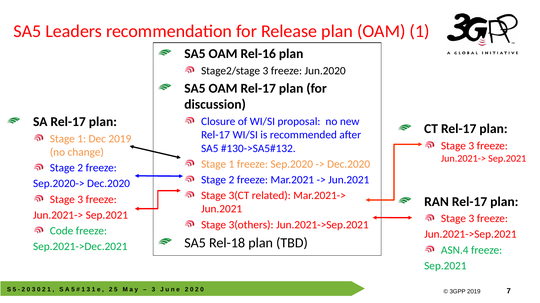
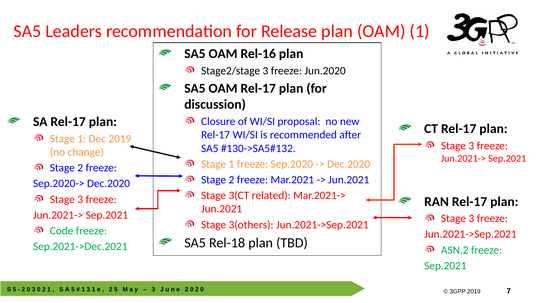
ASN.4: ASN.4 -> ASN.2
